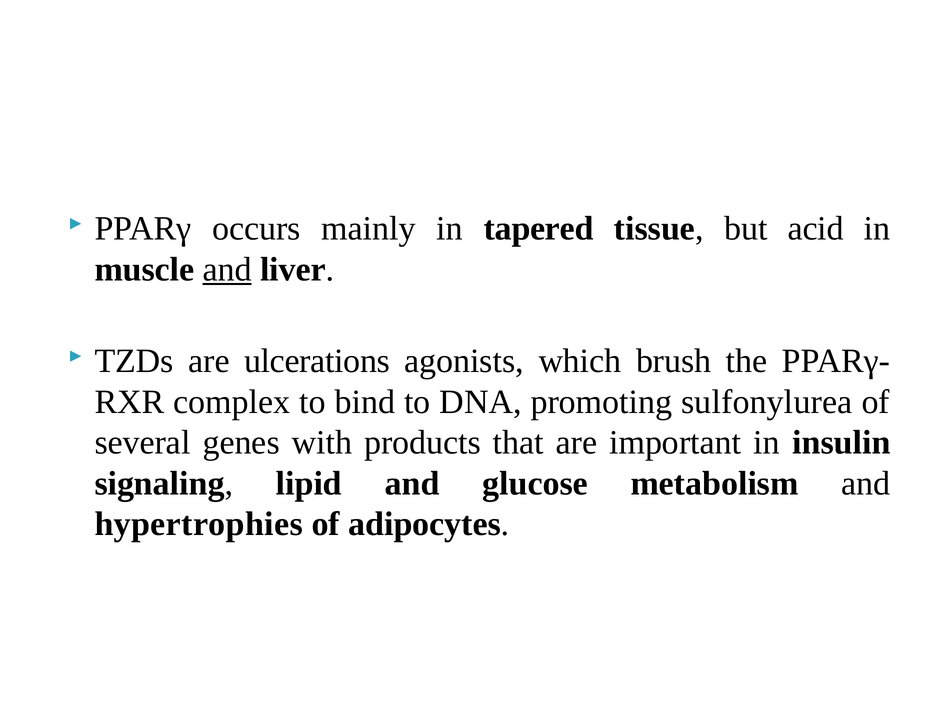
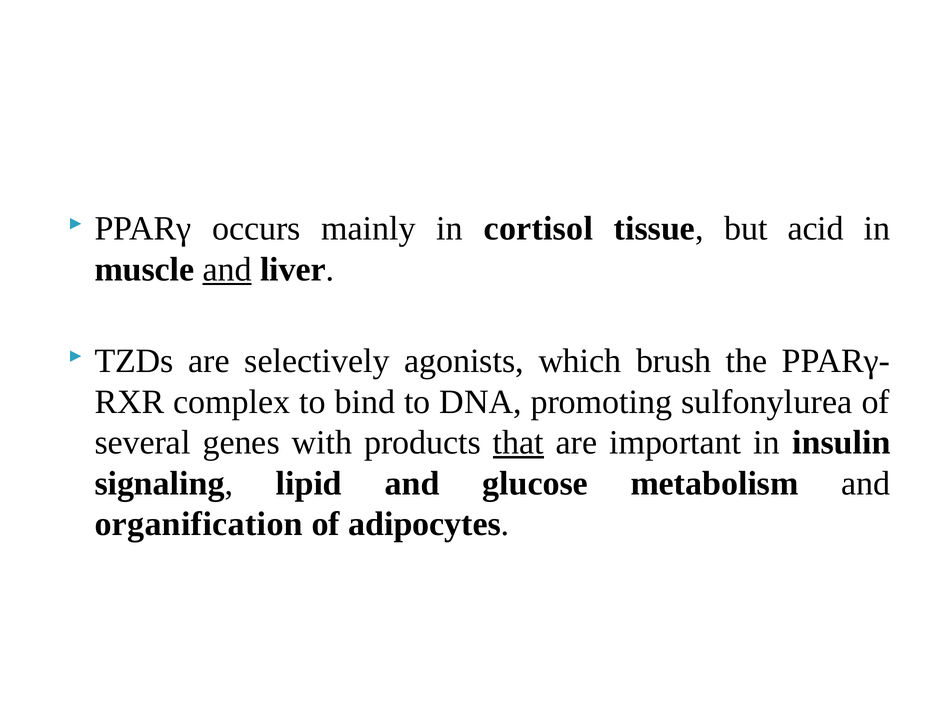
tapered: tapered -> cortisol
ulcerations: ulcerations -> selectively
that underline: none -> present
hypertrophies: hypertrophies -> organification
